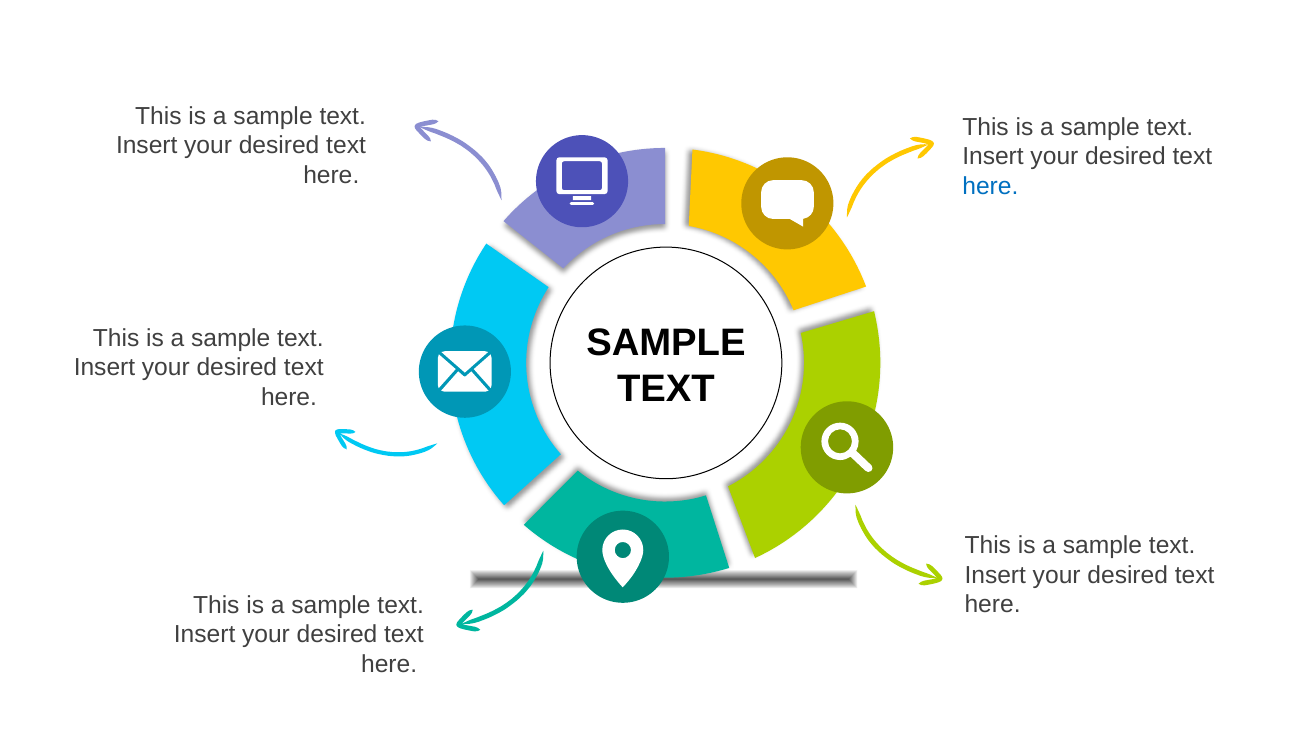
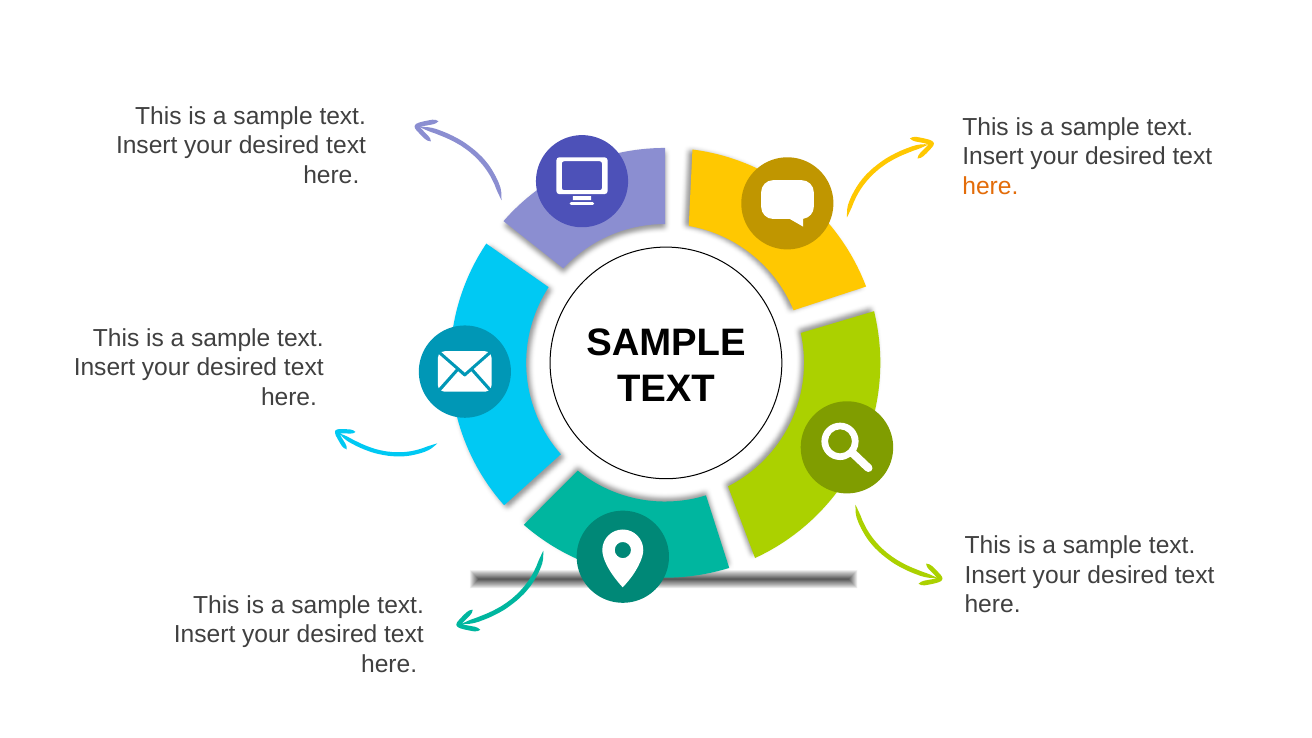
here at (990, 186) colour: blue -> orange
